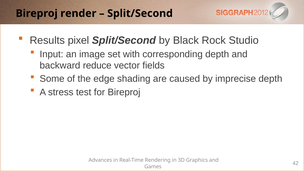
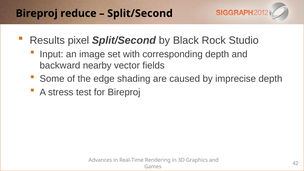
render: render -> reduce
reduce: reduce -> nearby
